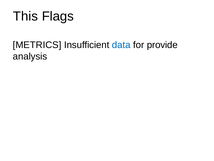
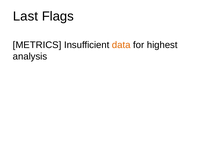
This: This -> Last
data colour: blue -> orange
provide: provide -> highest
